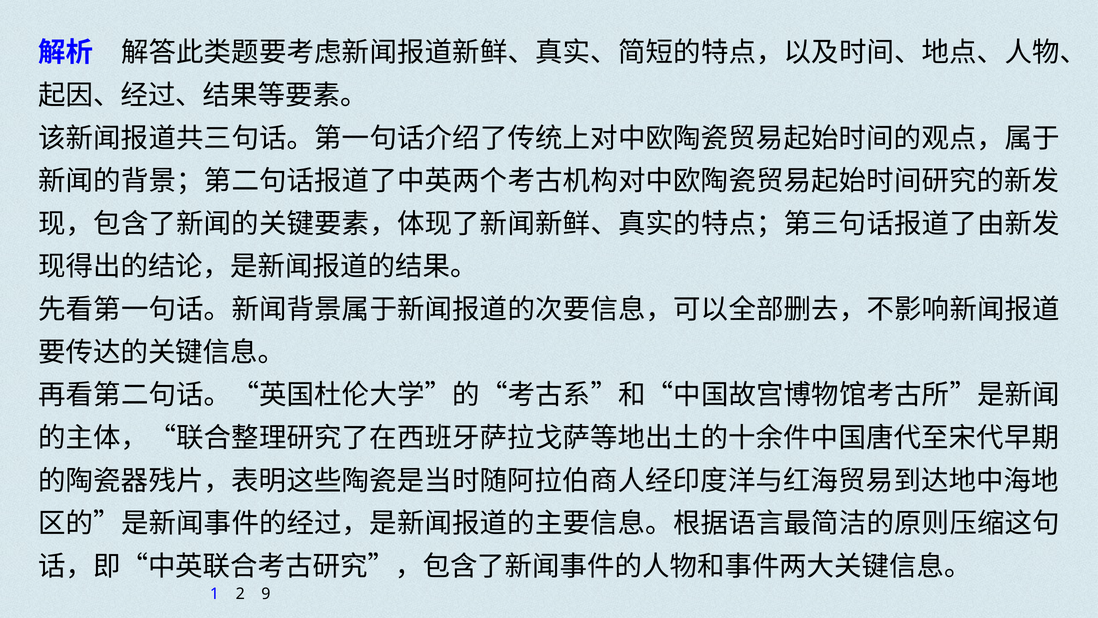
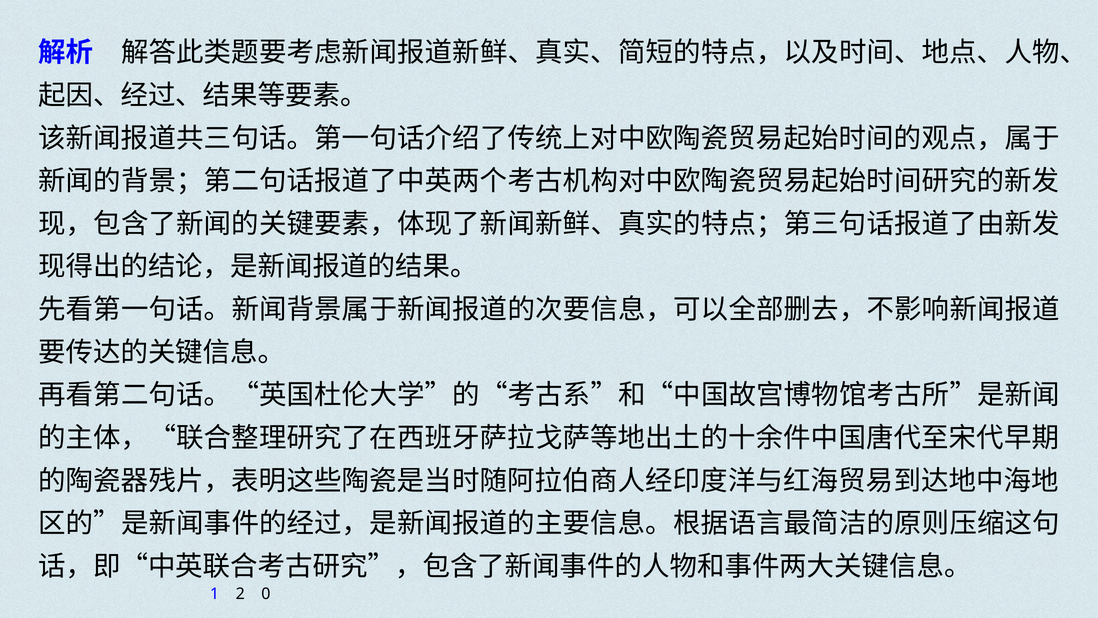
9: 9 -> 0
